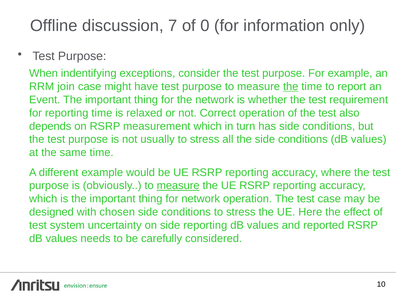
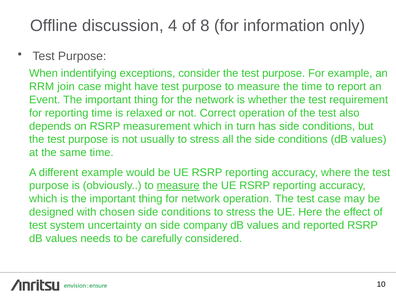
7: 7 -> 4
0: 0 -> 8
the at (291, 87) underline: present -> none
side reporting: reporting -> company
